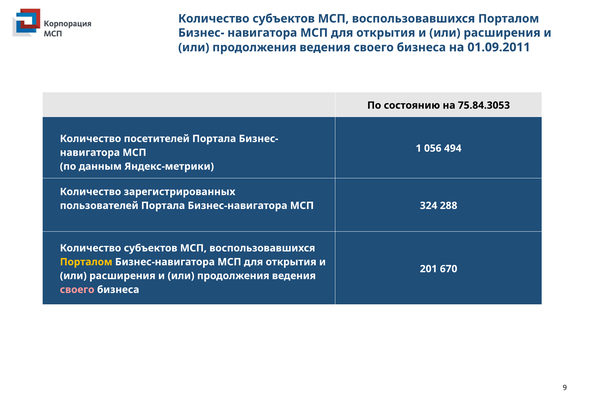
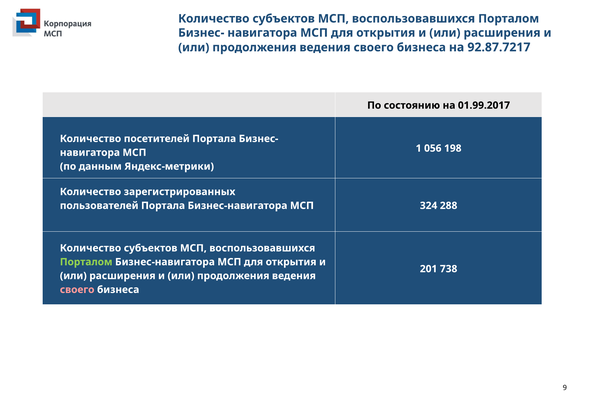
01.09.2011: 01.09.2011 -> 92.87.7217
75.84.3053: 75.84.3053 -> 01.99.2017
494: 494 -> 198
Порталом at (86, 262) colour: yellow -> light green
670: 670 -> 738
